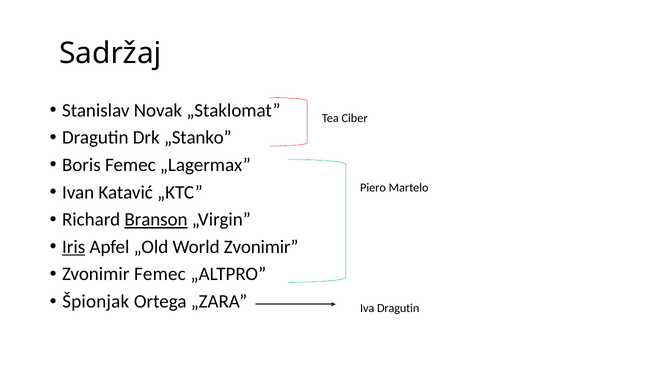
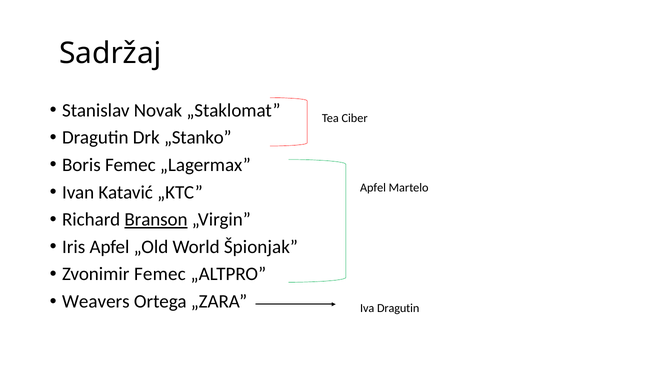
Piero at (373, 188): Piero -> Apfel
Iris underline: present -> none
World Zvonimir: Zvonimir -> Špionjak
Špionjak: Špionjak -> Weavers
